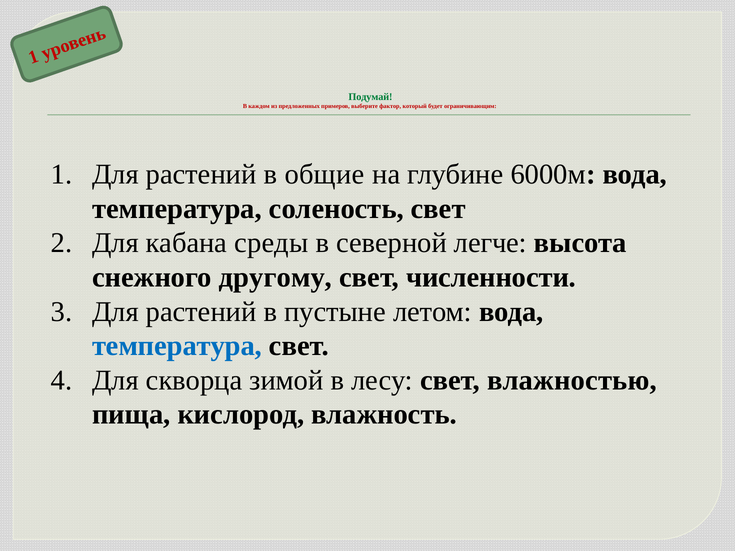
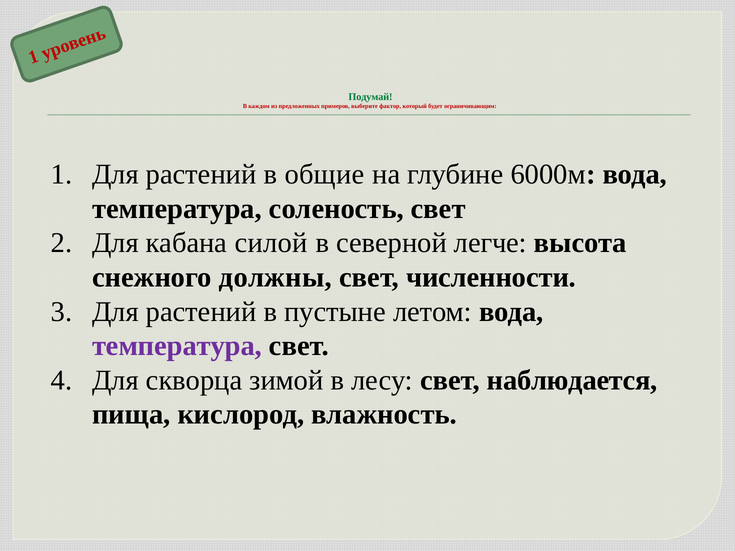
среды: среды -> силой
другому: другому -> должны
температура at (177, 346) colour: blue -> purple
влажностью: влажностью -> наблюдается
